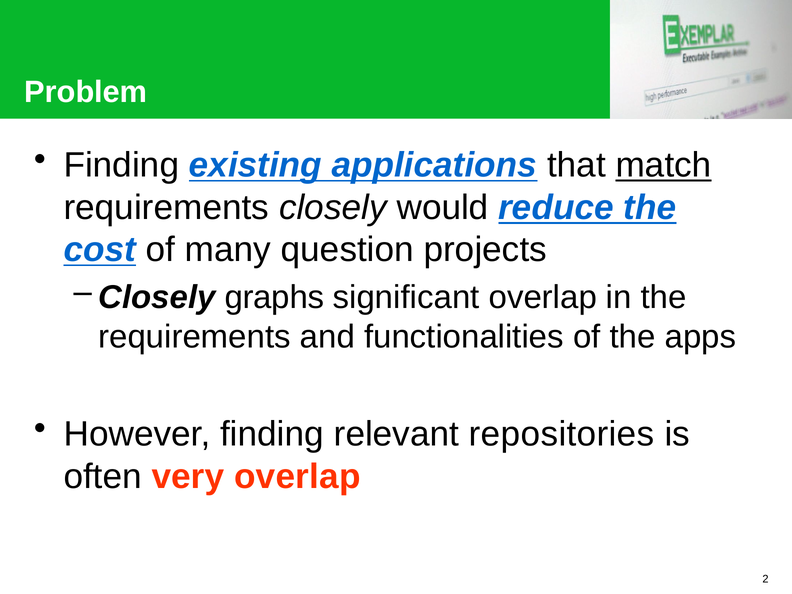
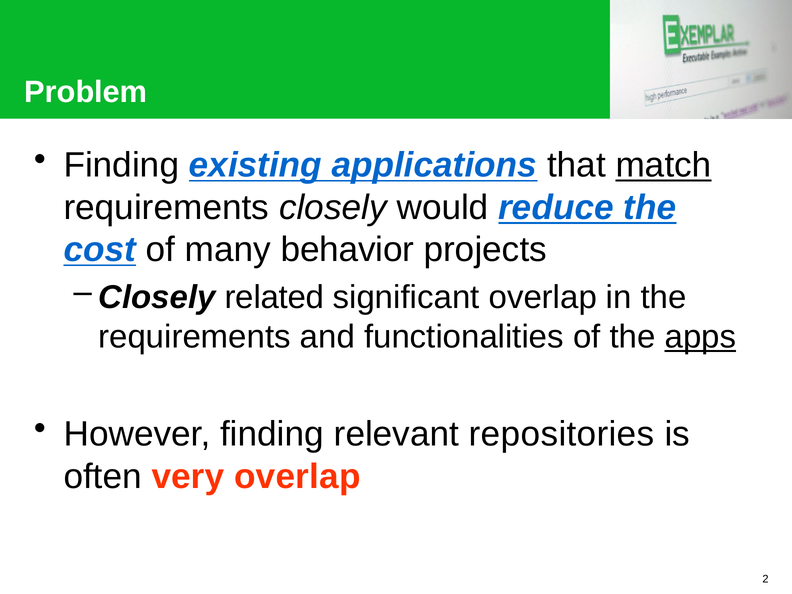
question: question -> behavior
graphs: graphs -> related
apps underline: none -> present
